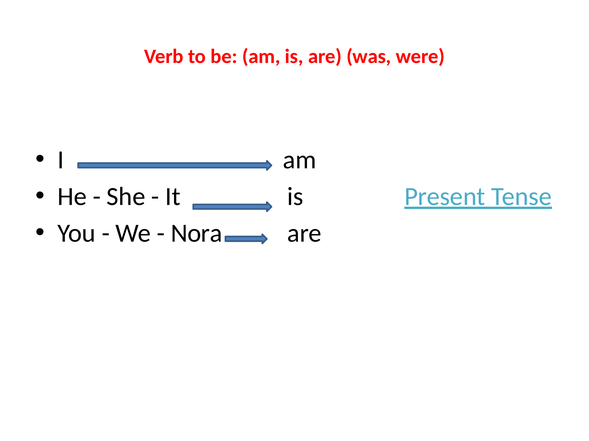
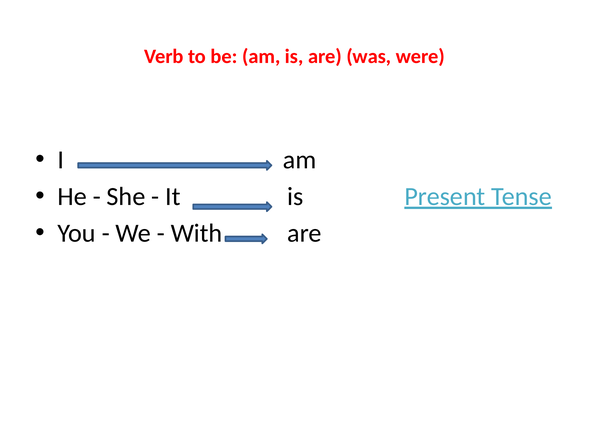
Nora: Nora -> With
